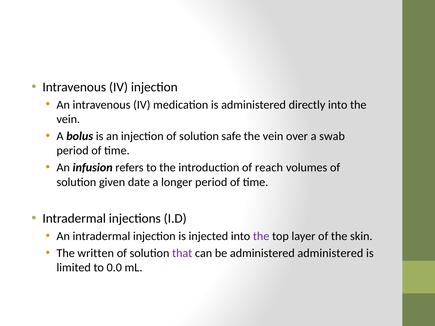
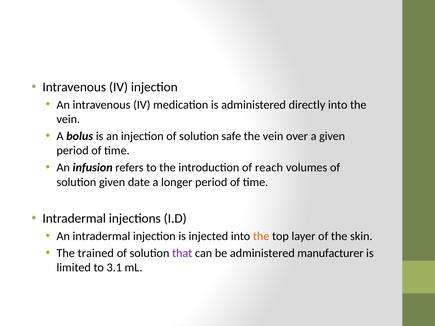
a swab: swab -> given
the at (261, 236) colour: purple -> orange
written: written -> trained
administered administered: administered -> manufacturer
0.0: 0.0 -> 3.1
